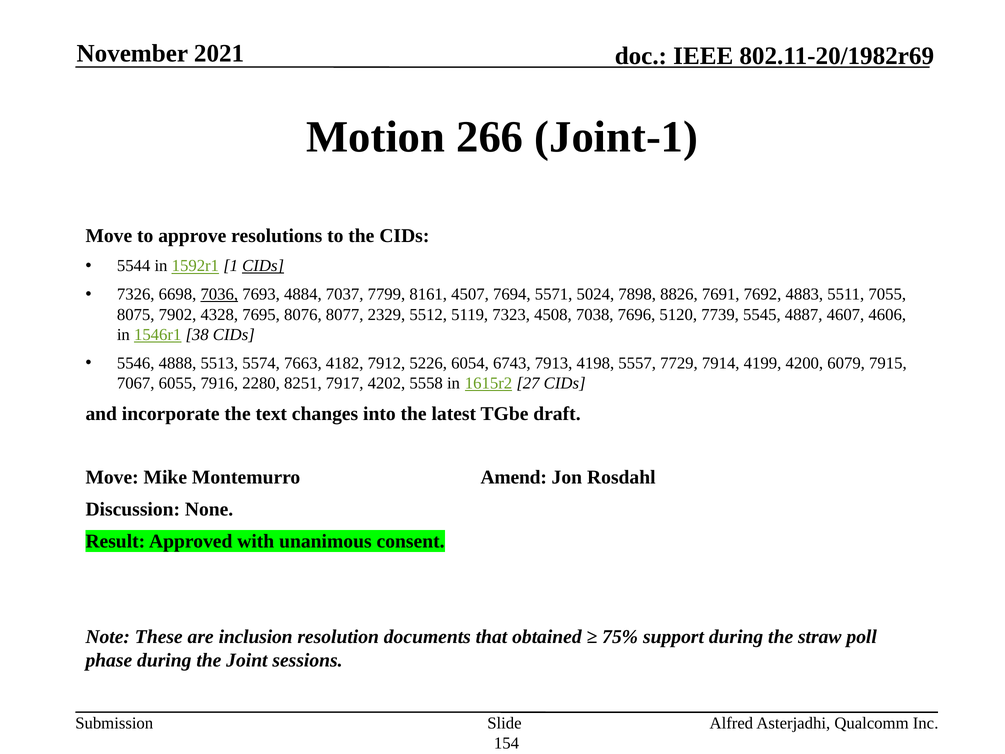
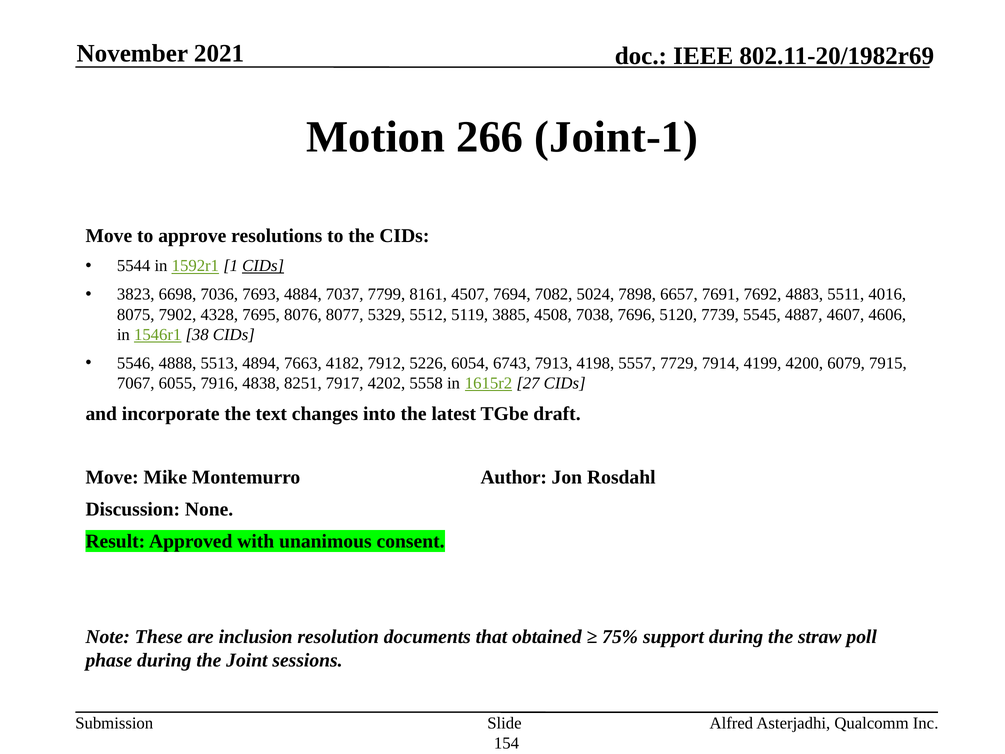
7326: 7326 -> 3823
7036 underline: present -> none
5571: 5571 -> 7082
8826: 8826 -> 6657
7055: 7055 -> 4016
2329: 2329 -> 5329
7323: 7323 -> 3885
5574: 5574 -> 4894
2280: 2280 -> 4838
Amend: Amend -> Author
